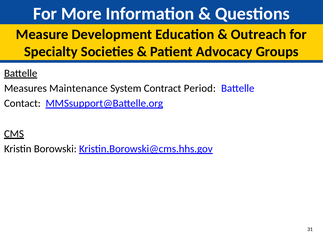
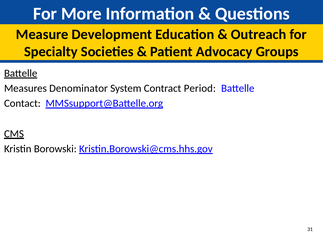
Maintenance: Maintenance -> Denominator
